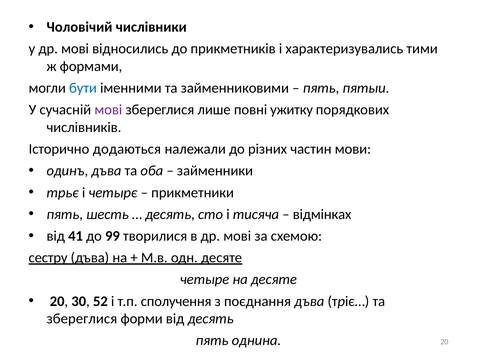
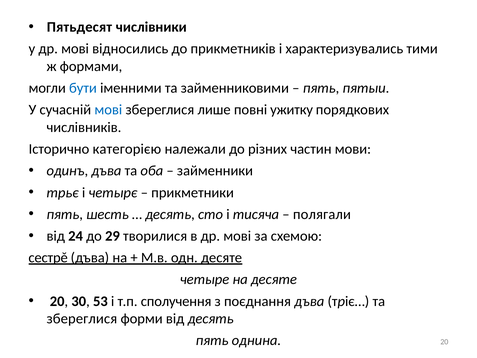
Чоловічий: Чоловічий -> Пятьдесят
мові at (108, 110) colour: purple -> blue
додаються: додаються -> категорією
відмінках: відмінках -> полягали
41: 41 -> 24
99: 99 -> 29
сестру: сестру -> сестрě
52: 52 -> 53
